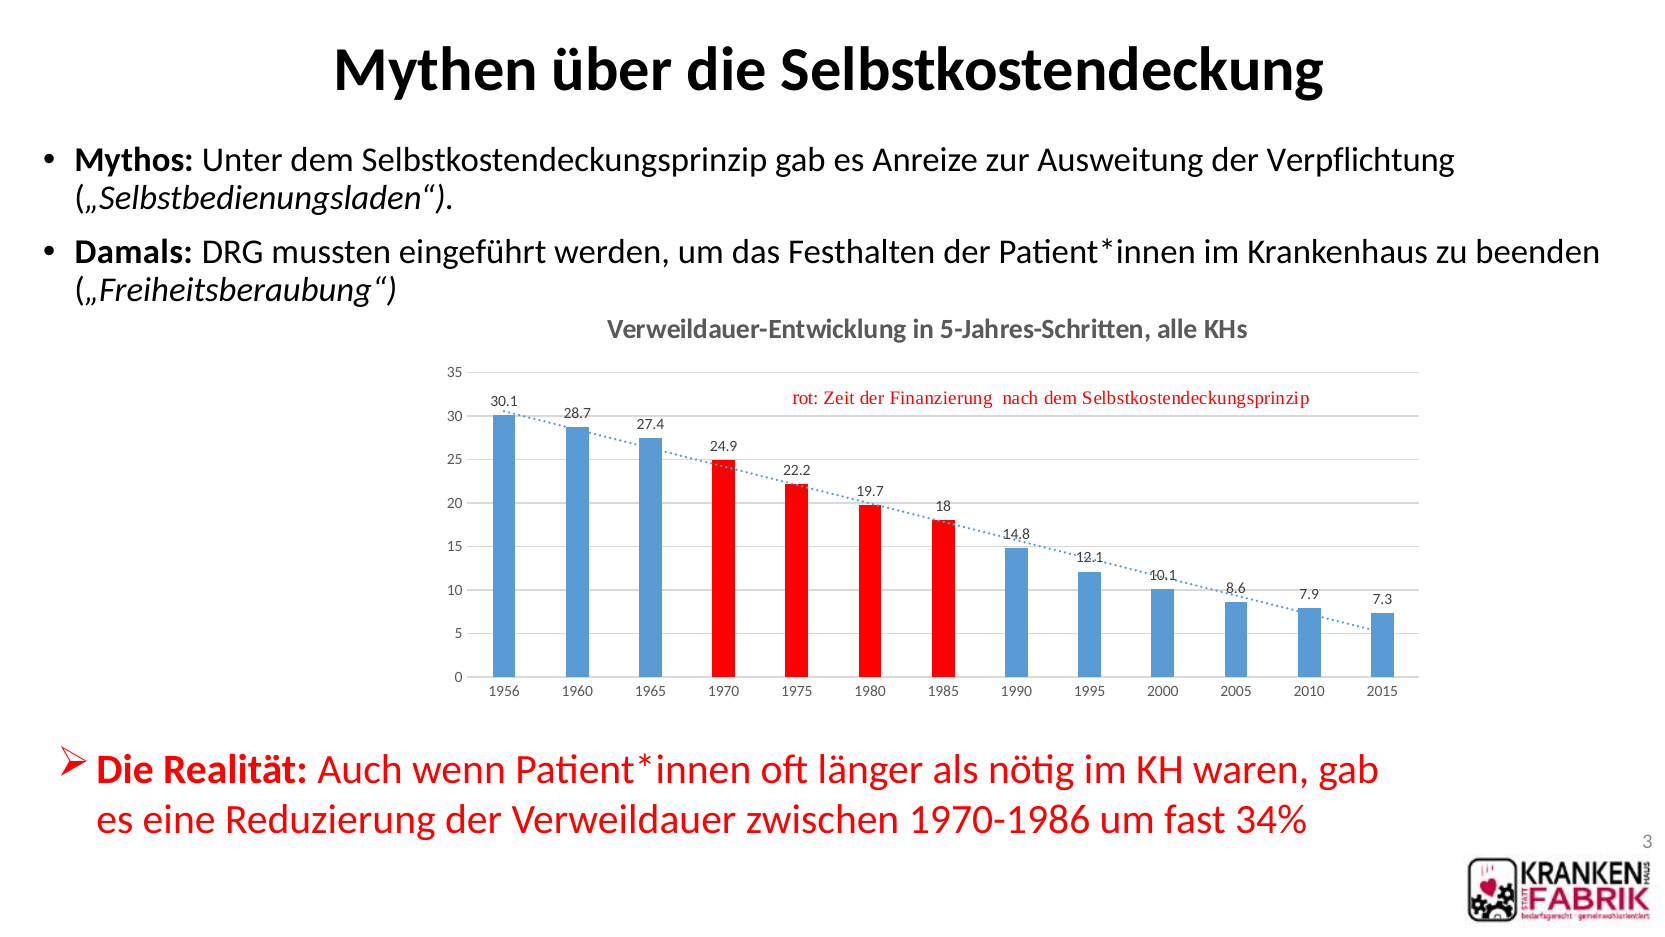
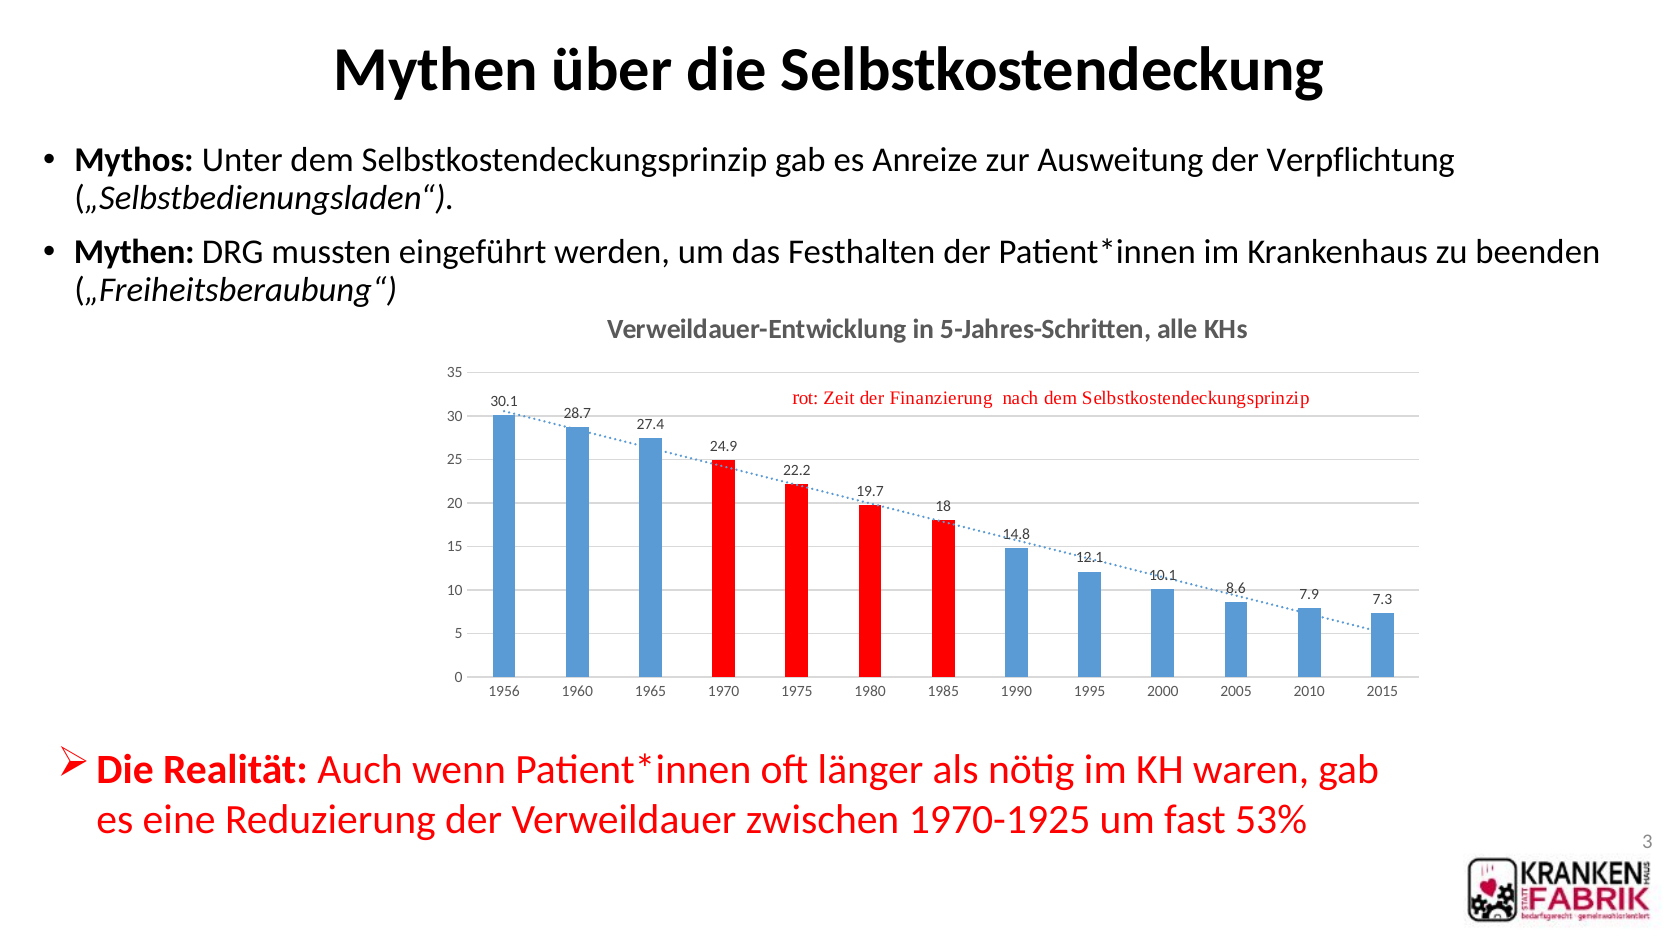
Damals at (134, 252): Damals -> Mythen
1970-1986: 1970-1986 -> 1970-1925
34%: 34% -> 53%
